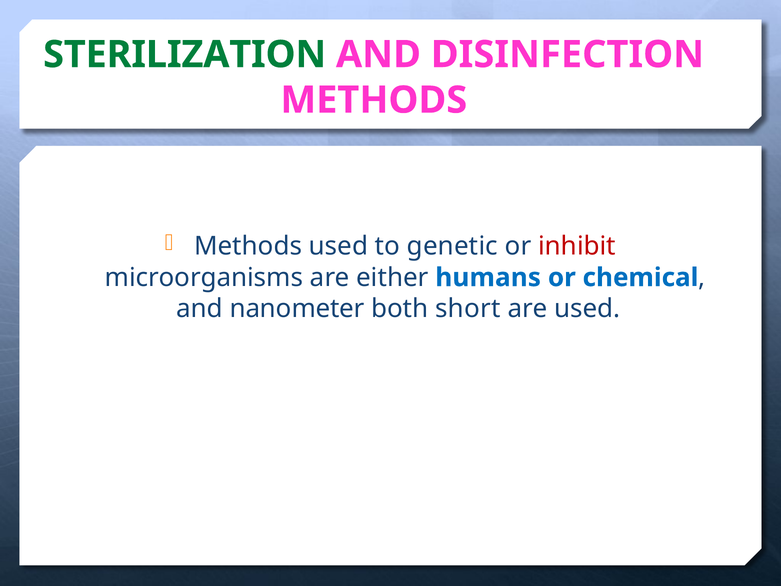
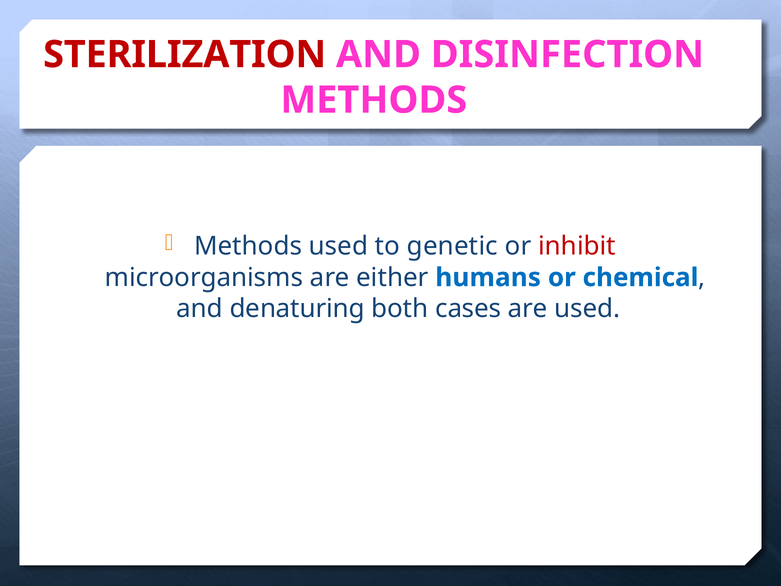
STERILIZATION colour: green -> red
nanometer: nanometer -> denaturing
short: short -> cases
